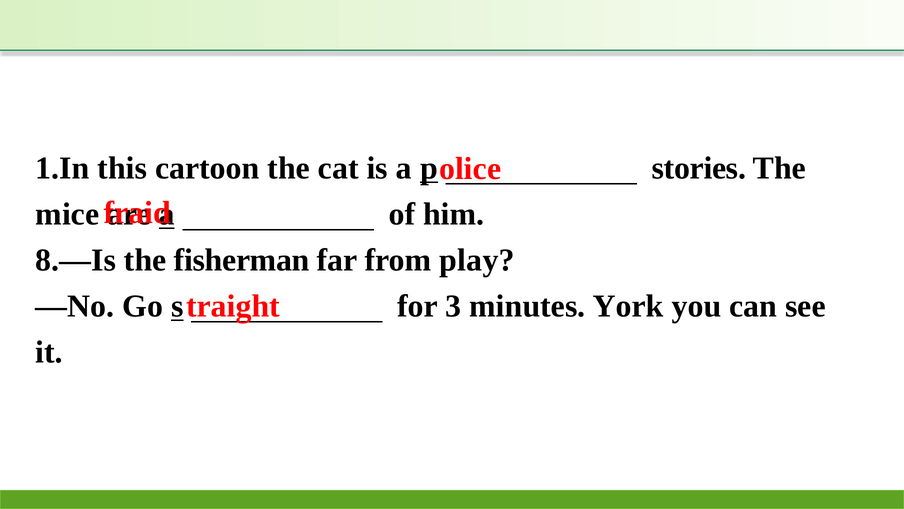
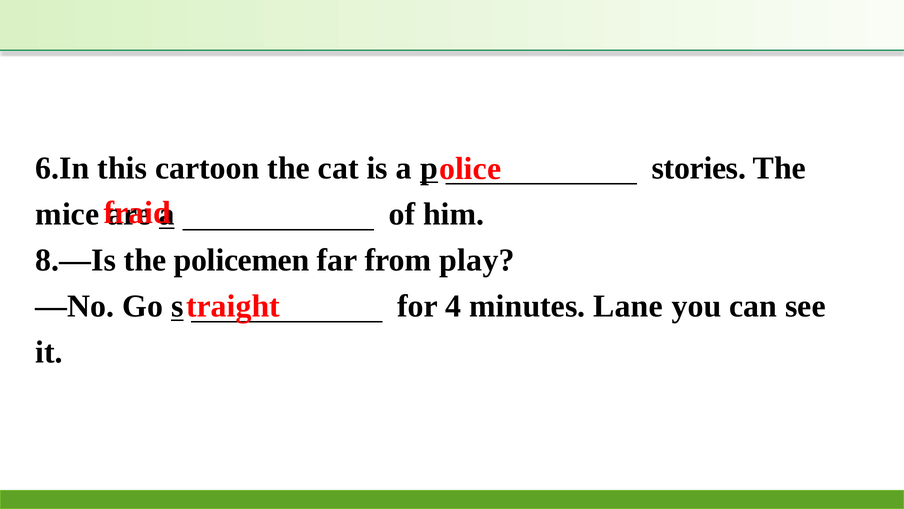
1.In: 1.In -> 6.In
fisherman: fisherman -> policemen
3: 3 -> 4
York: York -> Lane
